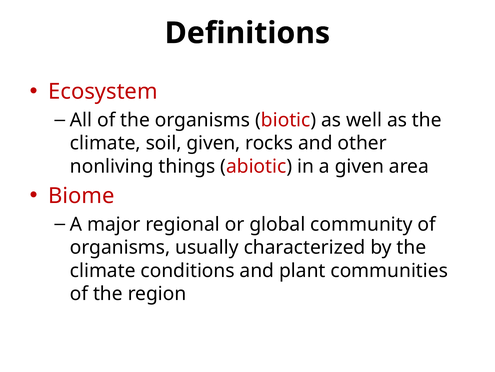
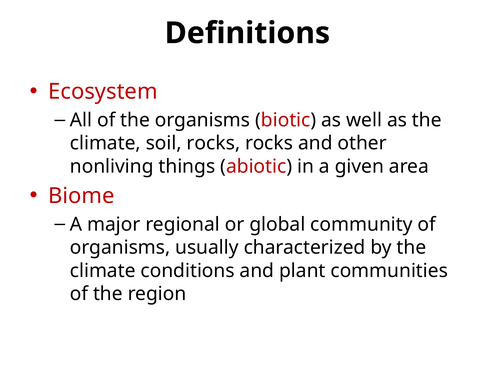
soil given: given -> rocks
